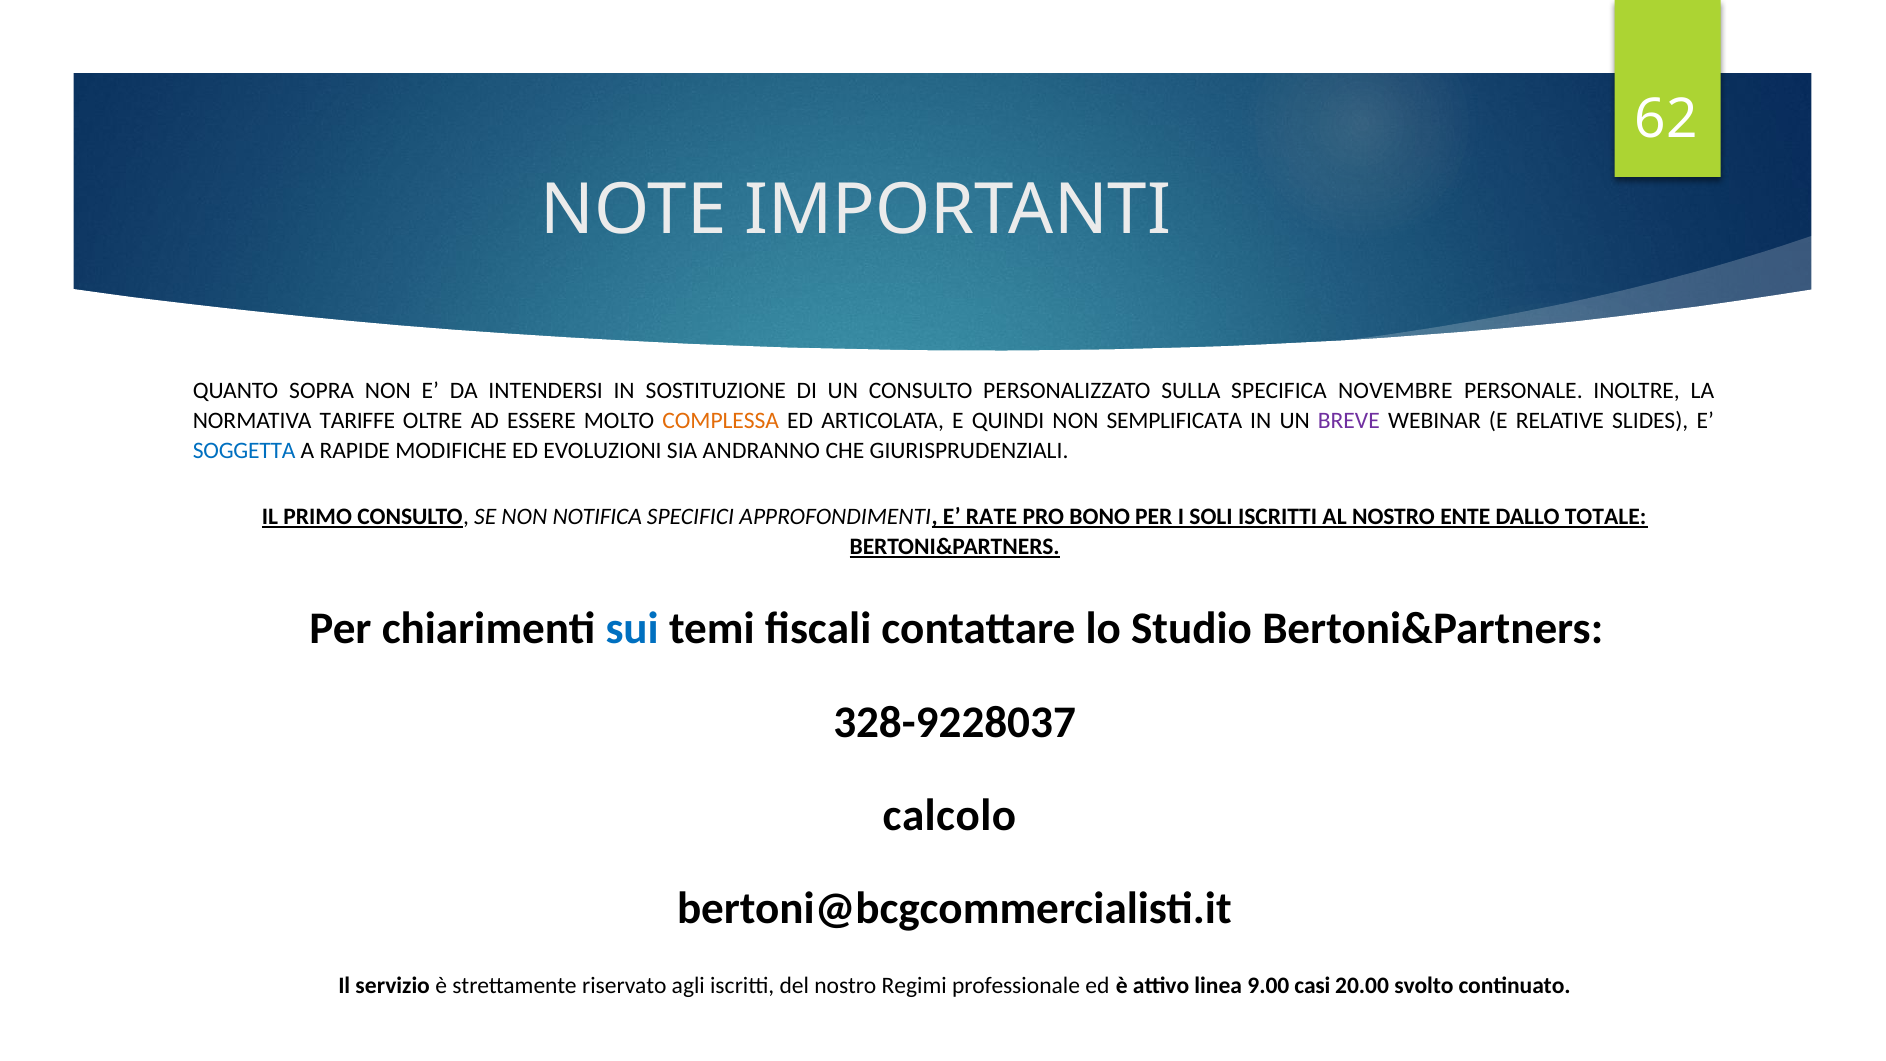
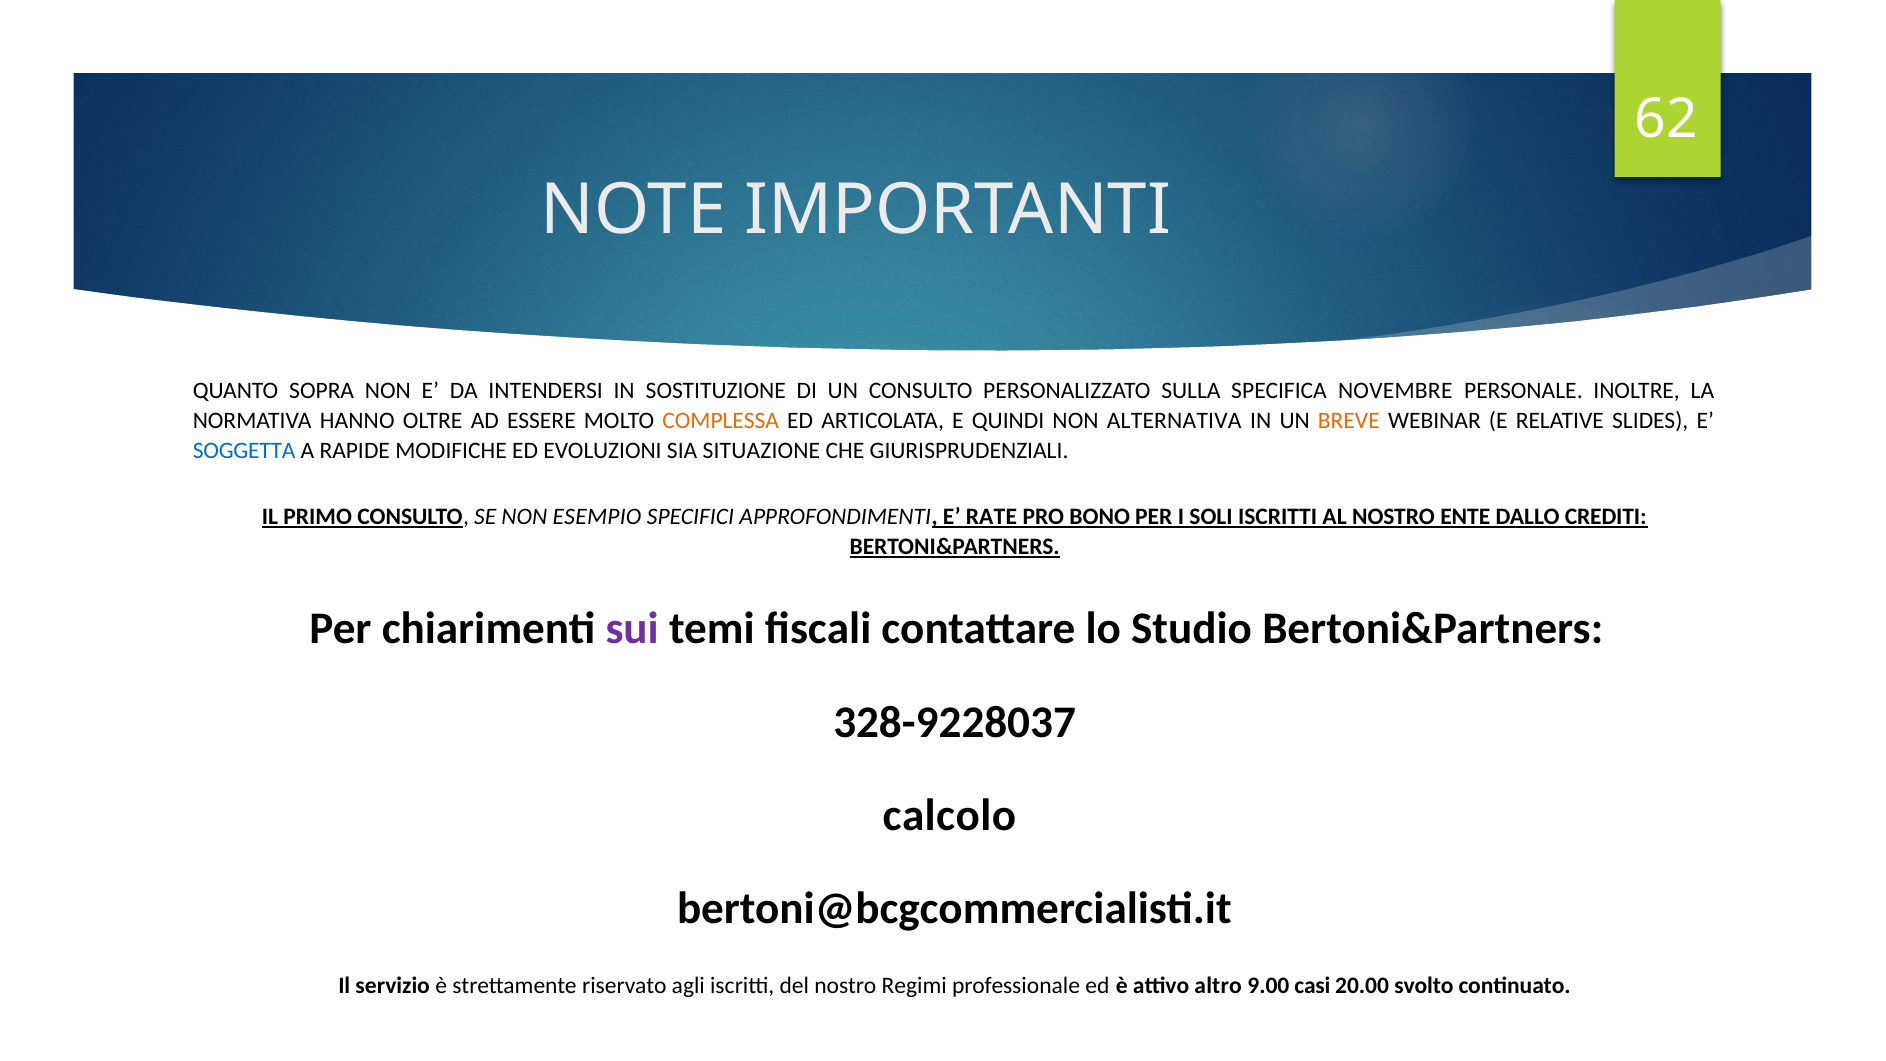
TARIFFE: TARIFFE -> HANNO
SEMPLIFICATA: SEMPLIFICATA -> ALTERNATIVA
BREVE colour: purple -> orange
ANDRANNO: ANDRANNO -> SITUAZIONE
NOTIFICA: NOTIFICA -> ESEMPIO
TOTALE: TOTALE -> CREDITI
sui colour: blue -> purple
linea: linea -> altro
